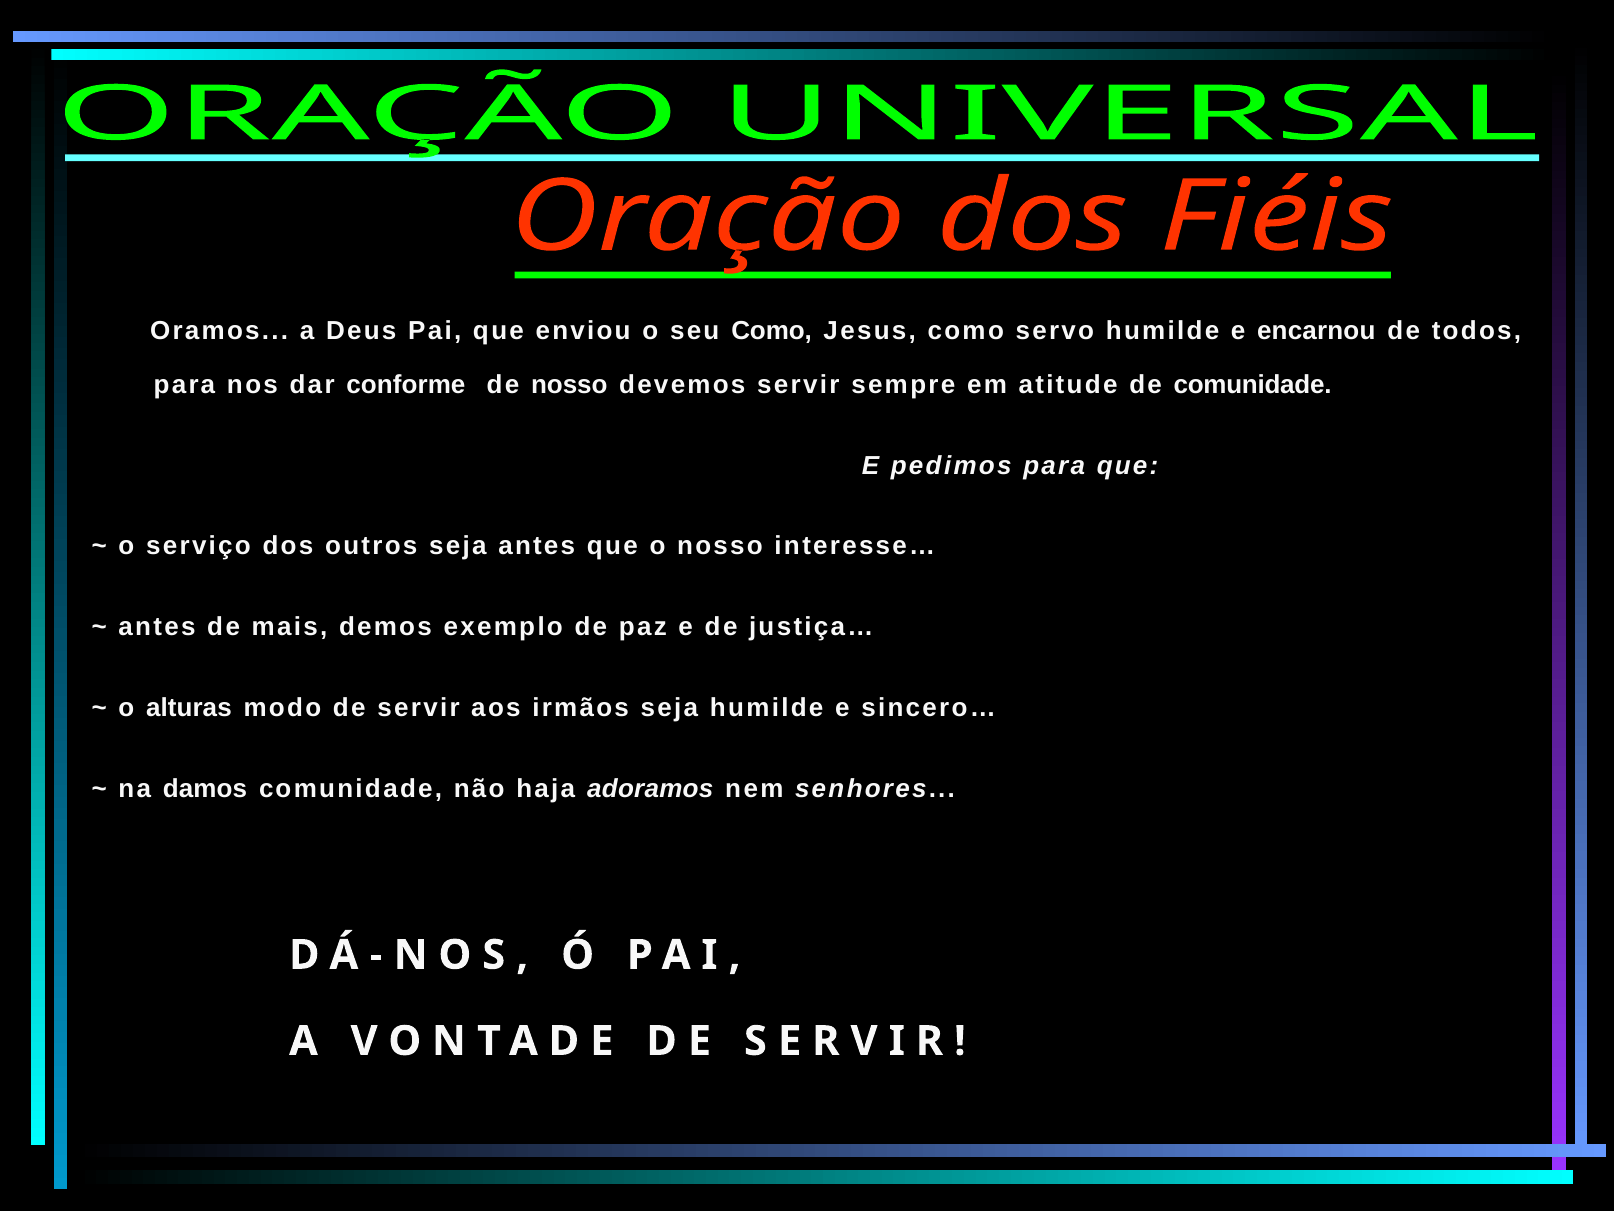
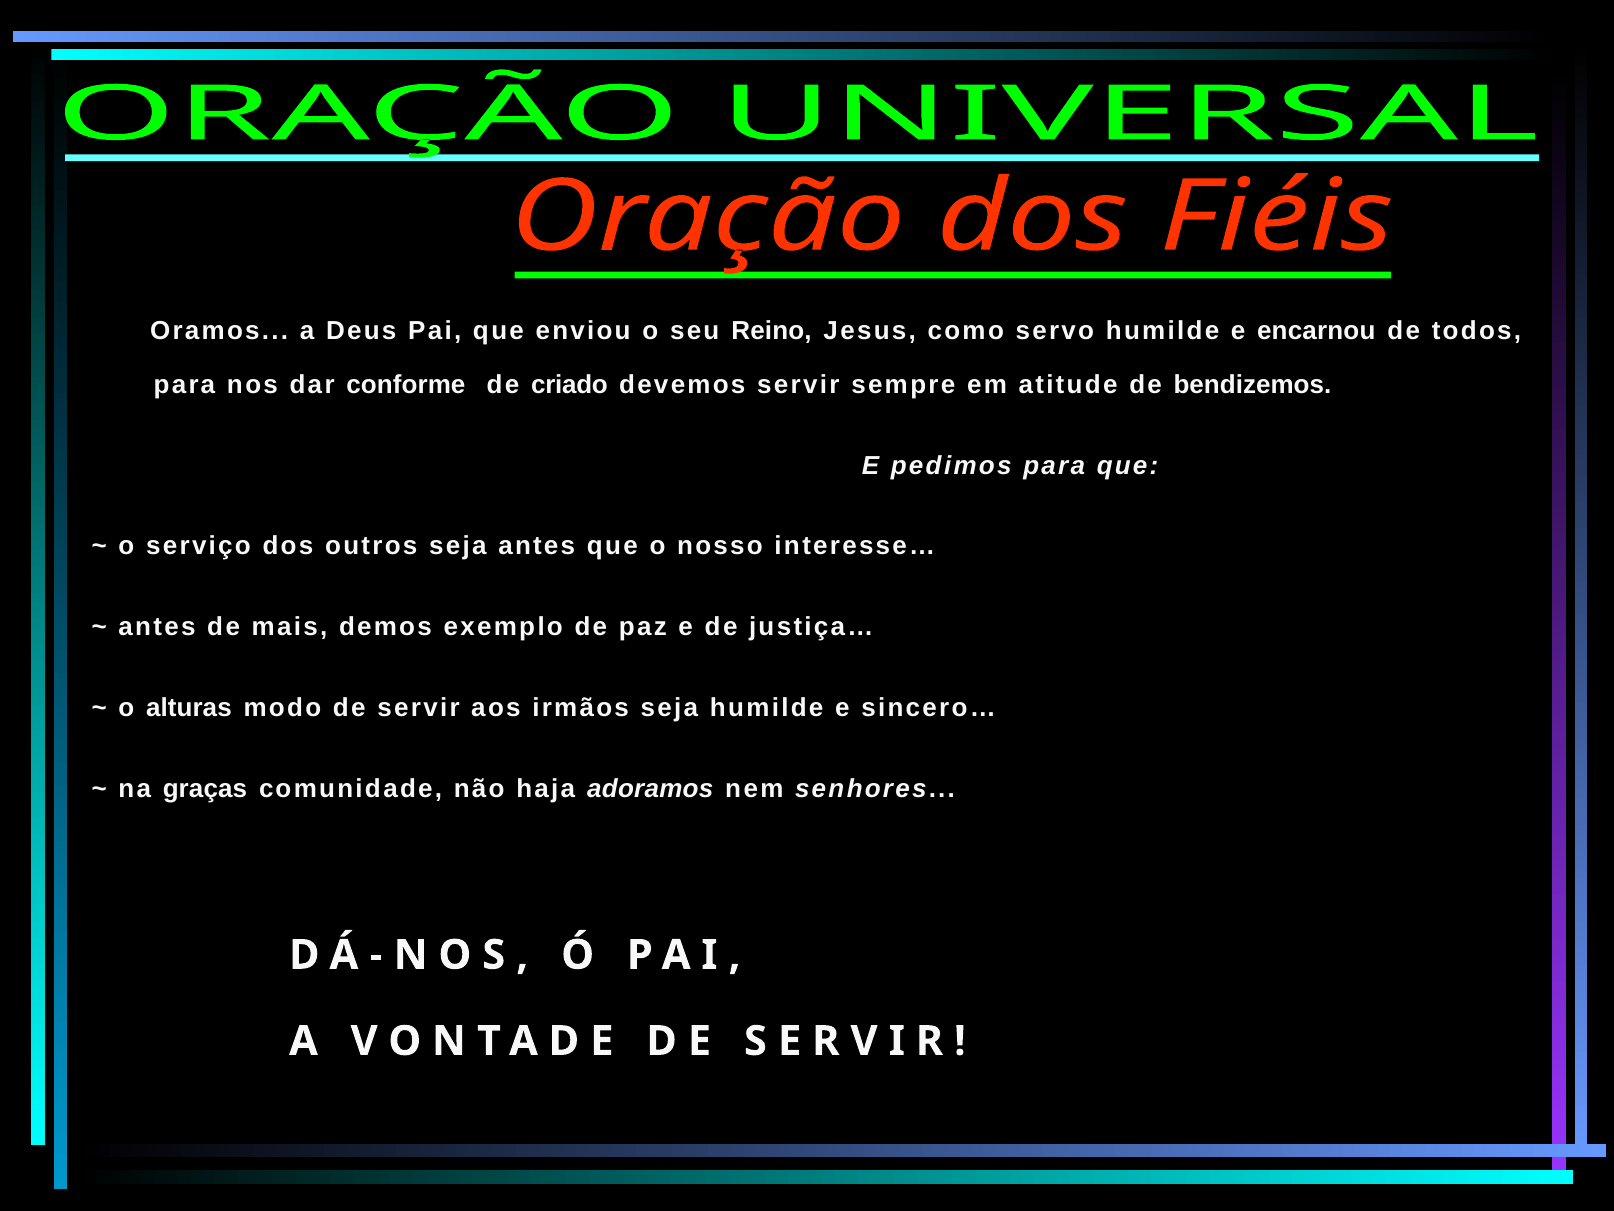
seu Como: Como -> Reino
de nosso: nosso -> criado
de comunidade: comunidade -> bendizemos
damos: damos -> graças
